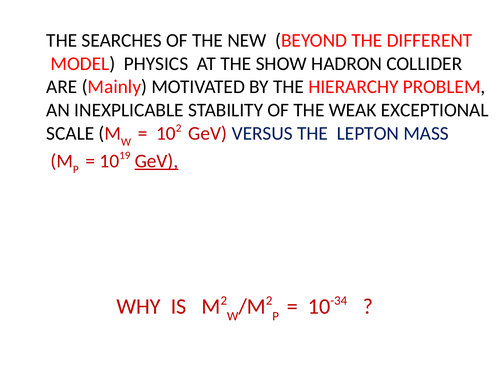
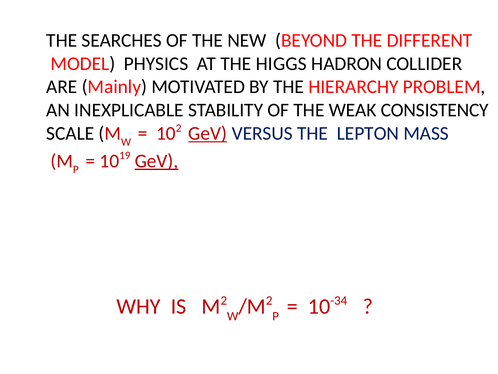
SHOW: SHOW -> HIGGS
EXCEPTIONAL: EXCEPTIONAL -> CONSISTENCY
GeV at (208, 133) underline: none -> present
